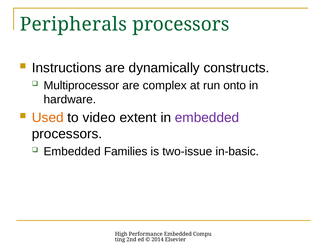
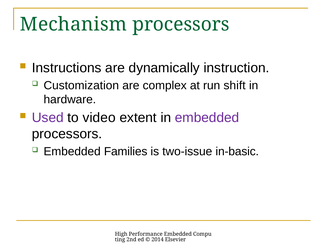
Peripherals: Peripherals -> Mechanism
constructs: constructs -> instruction
Multiprocessor: Multiprocessor -> Customization
onto: onto -> shift
Used colour: orange -> purple
